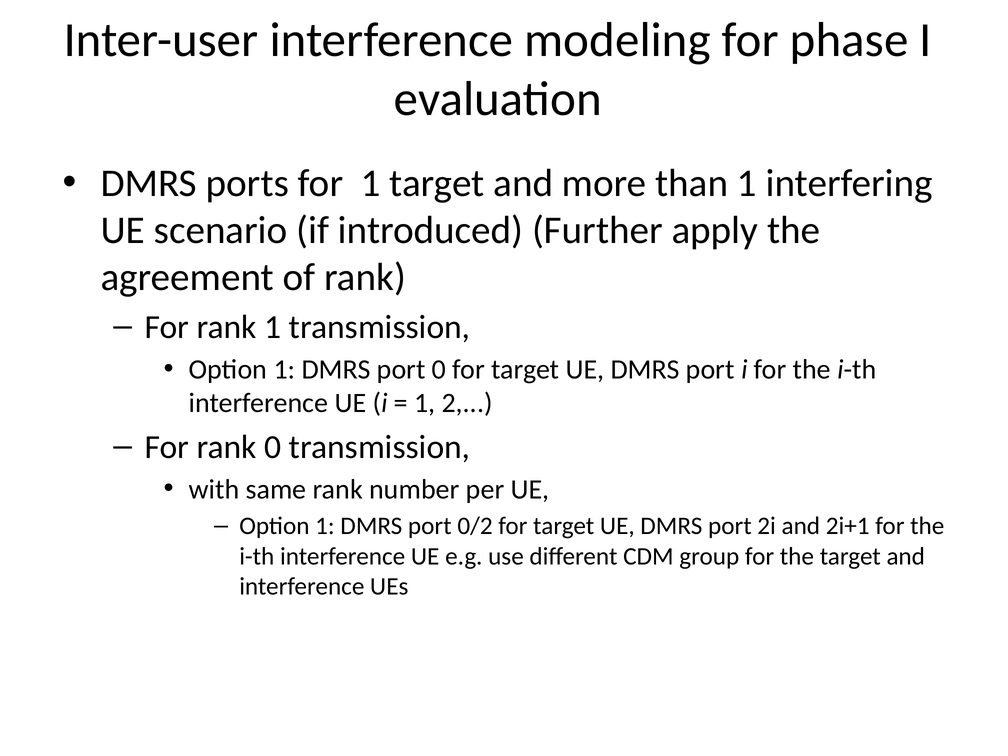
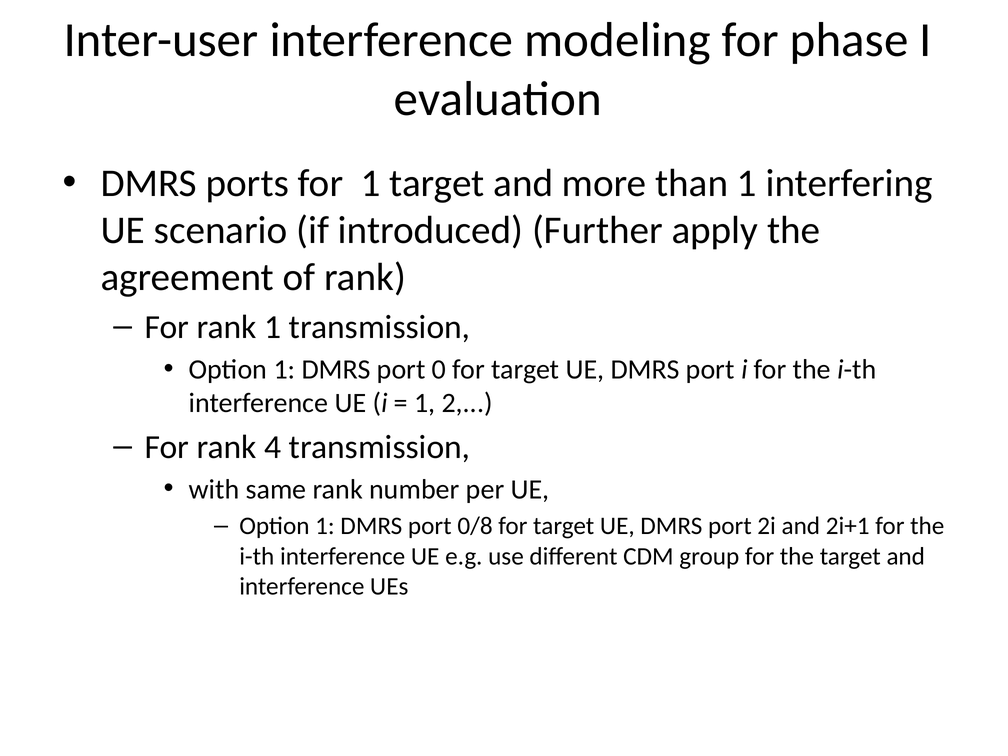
rank 0: 0 -> 4
0/2: 0/2 -> 0/8
